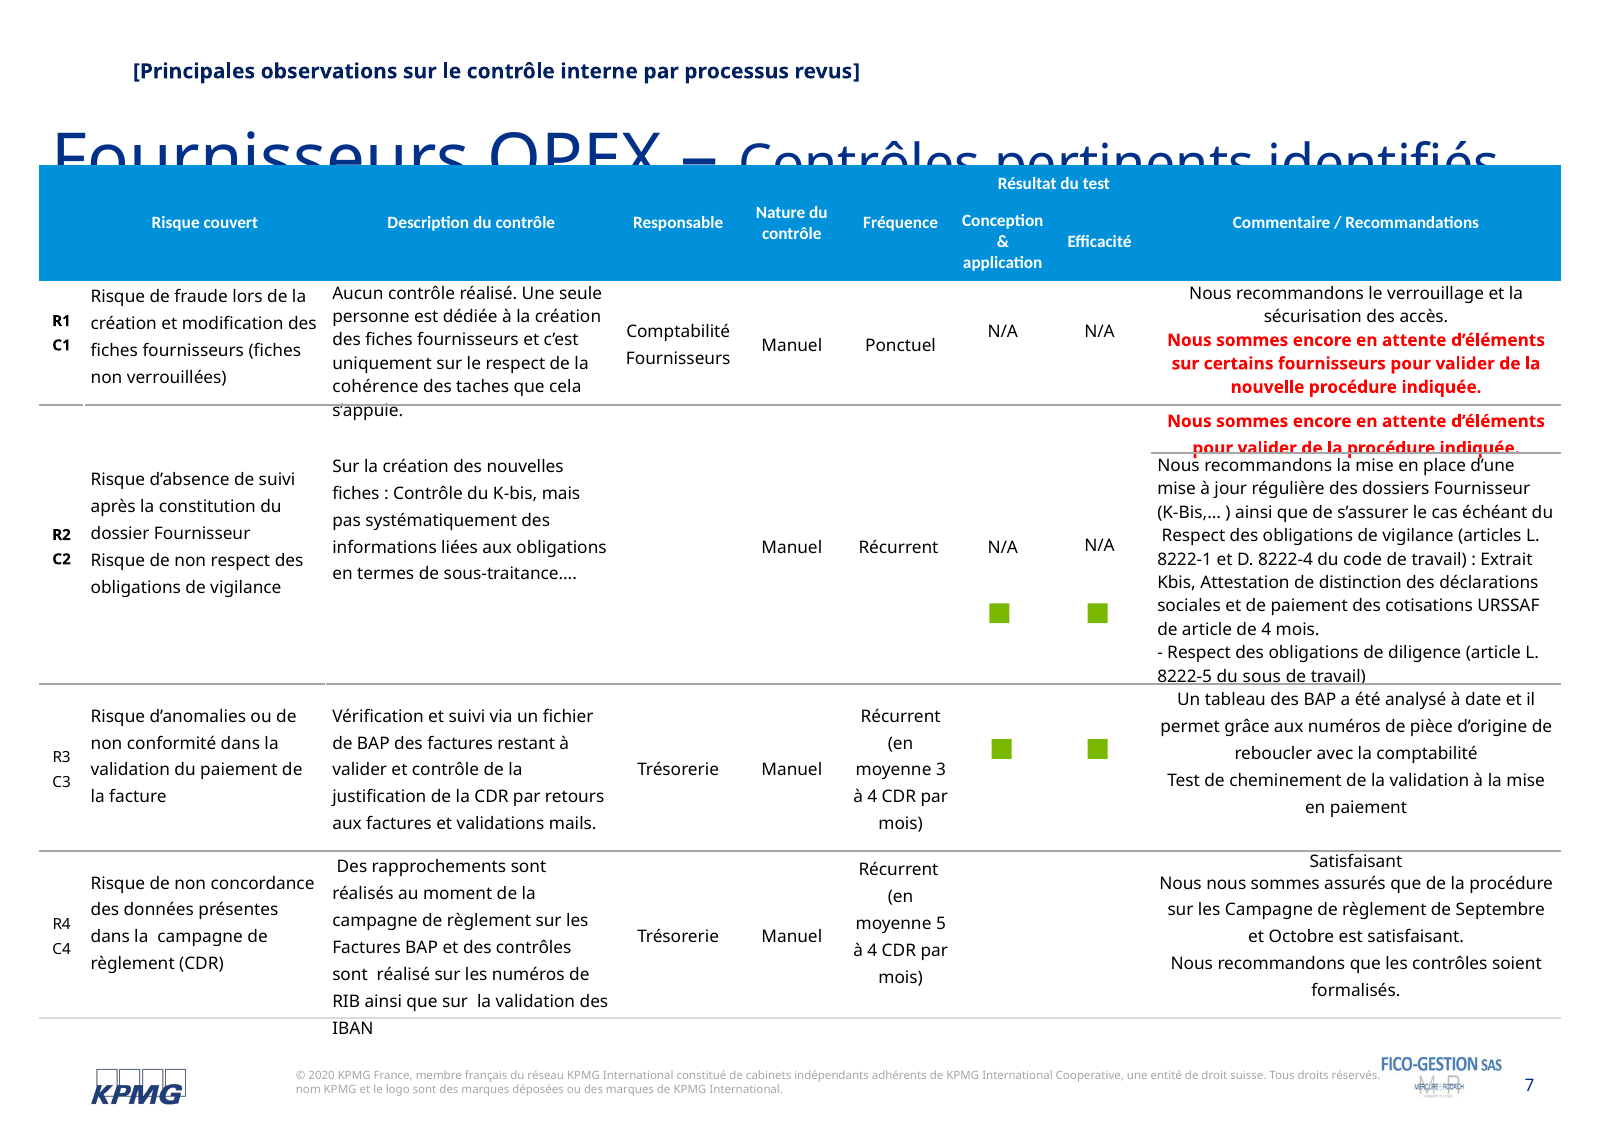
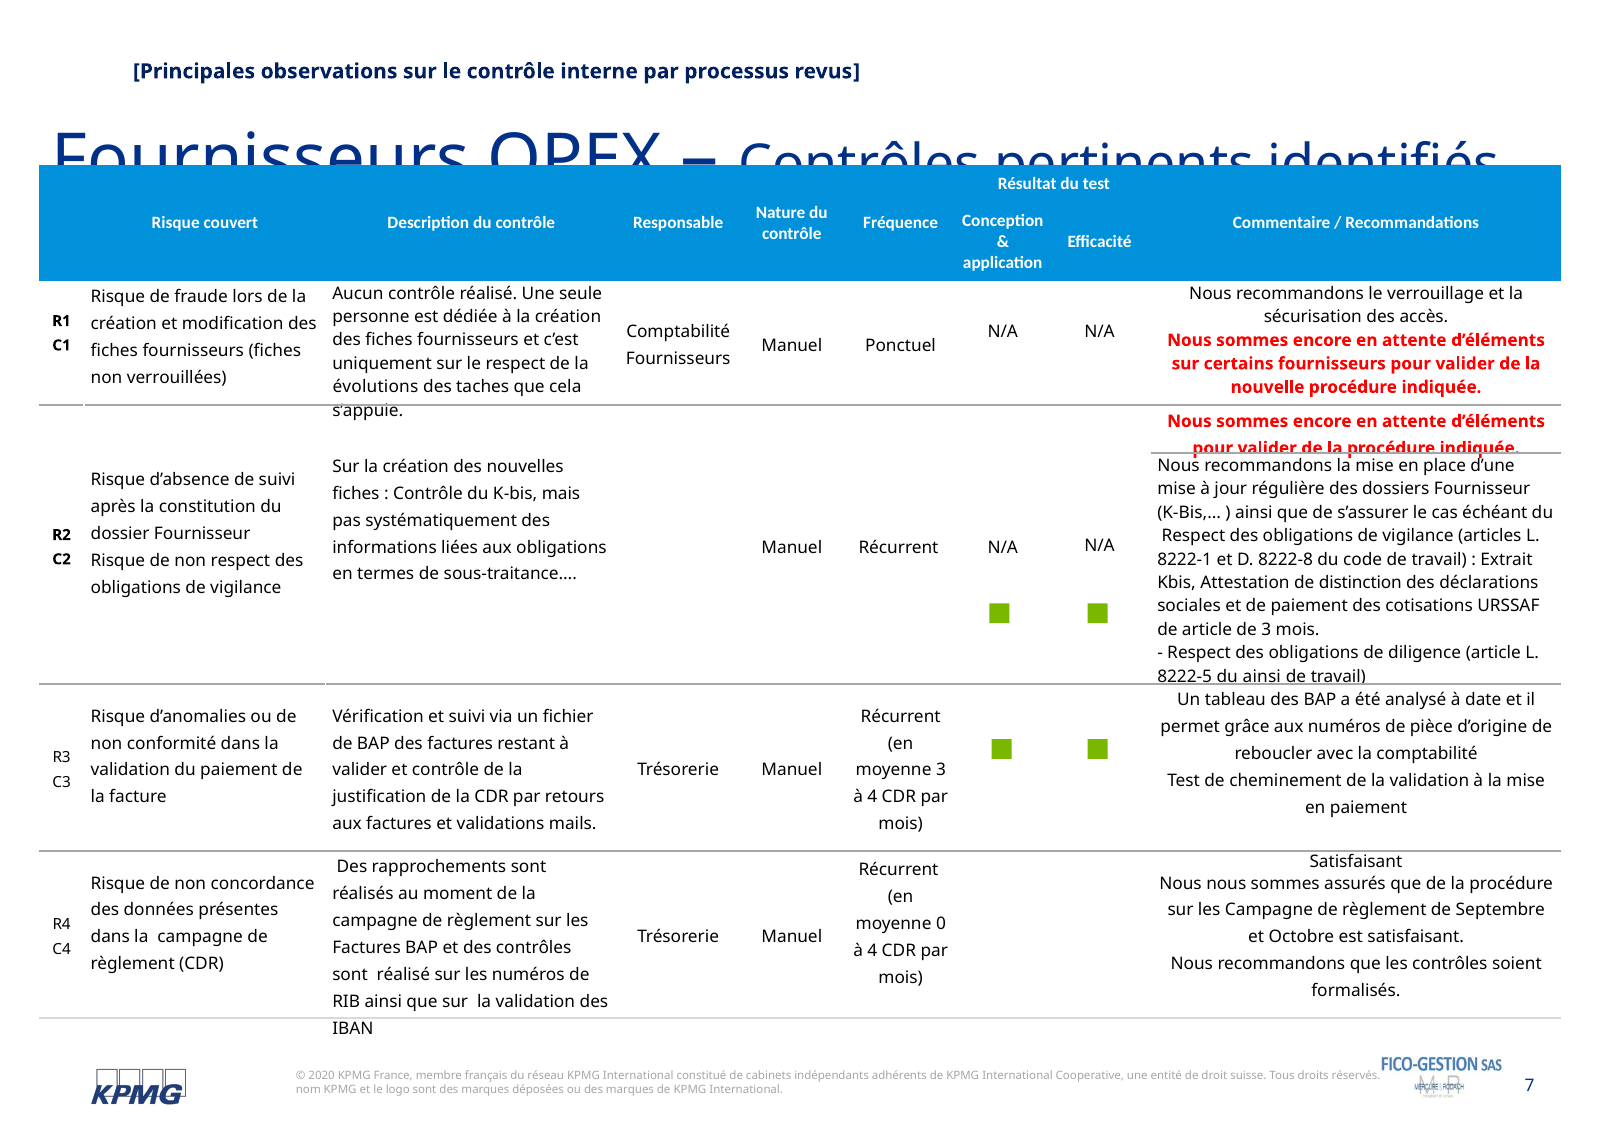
cohérence: cohérence -> évolutions
8222-4: 8222-4 -> 8222-8
de 4: 4 -> 3
du sous: sous -> ainsi
5: 5 -> 0
